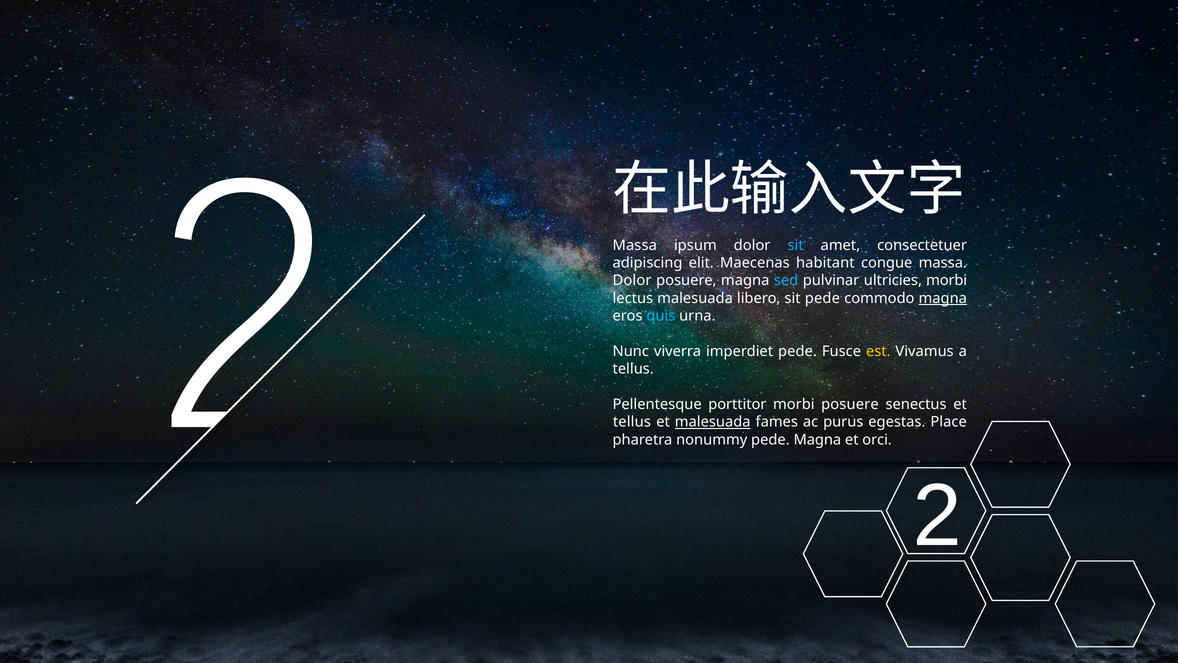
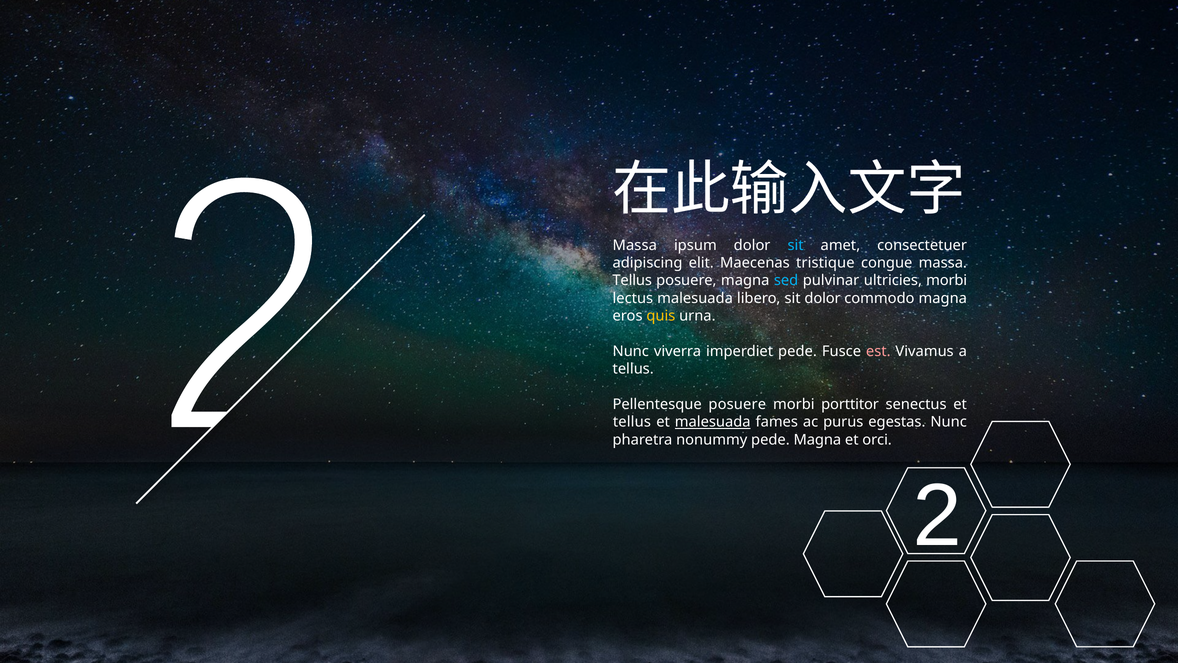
habitant: habitant -> tristique
Dolor at (632, 280): Dolor -> Tellus
sit pede: pede -> dolor
magna at (943, 298) underline: present -> none
quis colour: light blue -> yellow
est colour: yellow -> pink
Pellentesque porttitor: porttitor -> posuere
morbi posuere: posuere -> porttitor
egestas Place: Place -> Nunc
